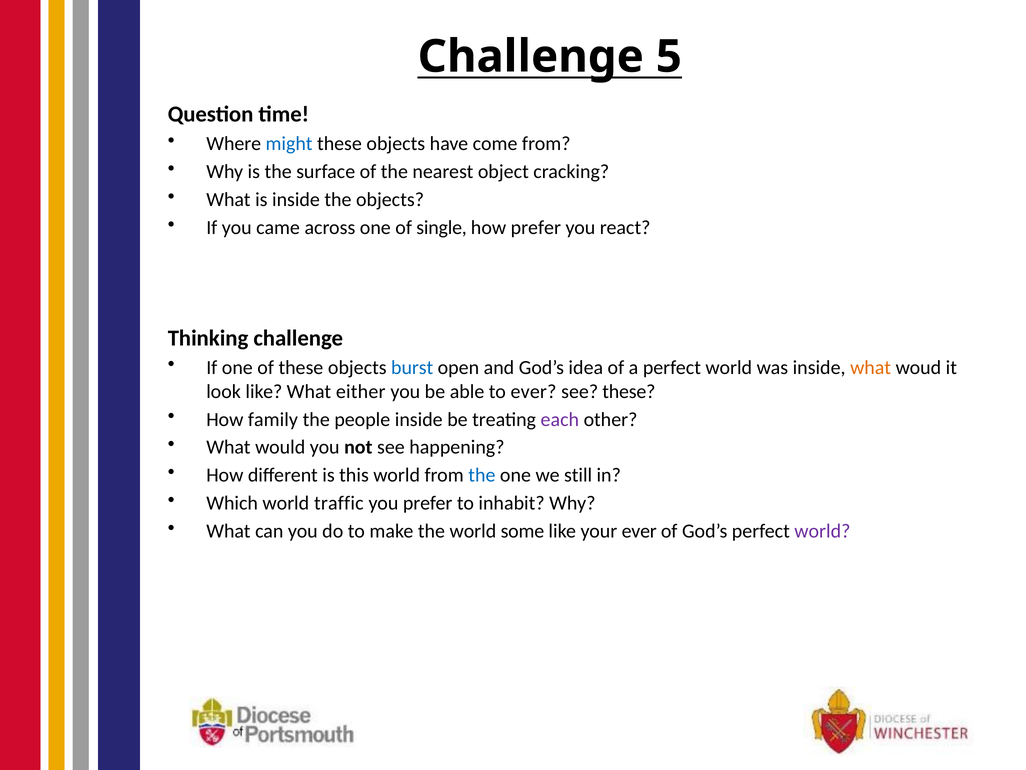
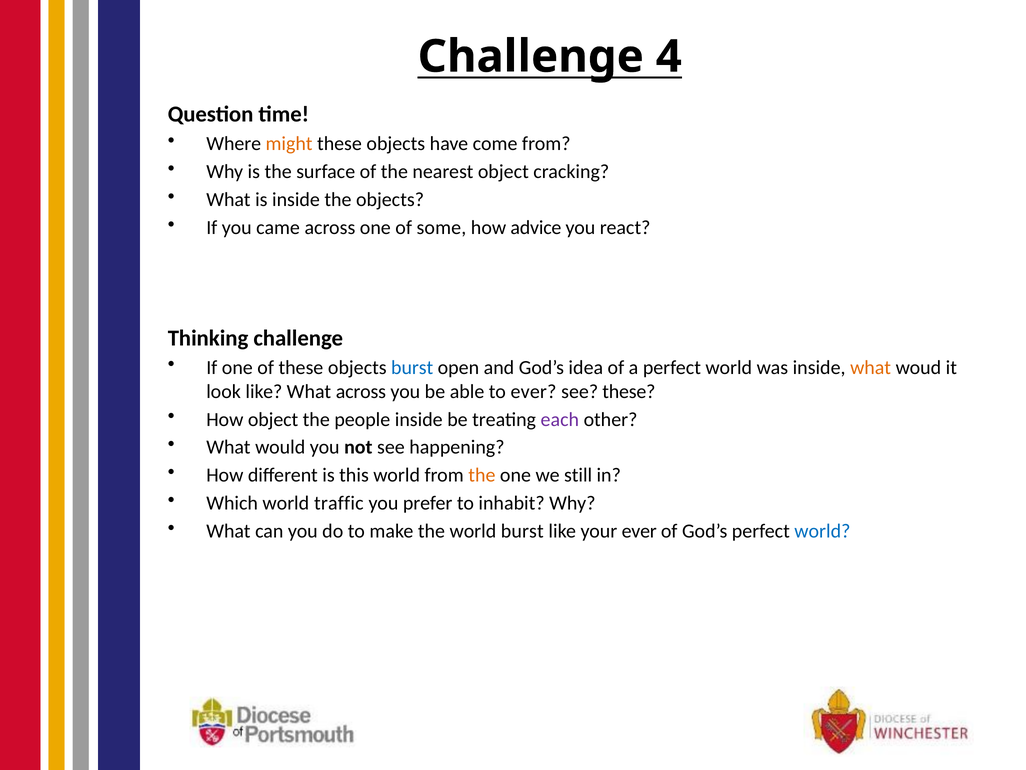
5: 5 -> 4
might colour: blue -> orange
single: single -> some
how prefer: prefer -> advice
What either: either -> across
How family: family -> object
the at (482, 475) colour: blue -> orange
world some: some -> burst
world at (822, 531) colour: purple -> blue
